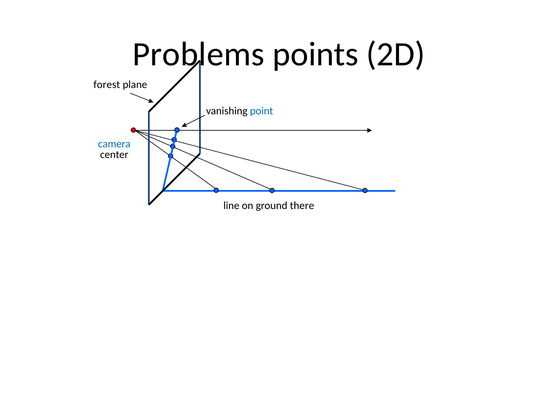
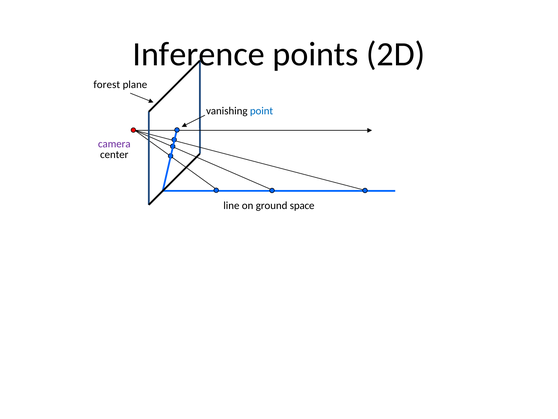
Problems: Problems -> Inference
camera colour: blue -> purple
there: there -> space
